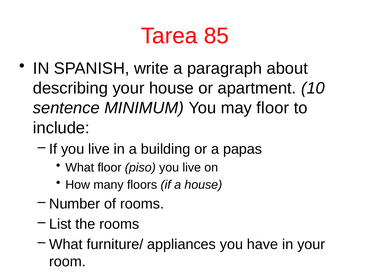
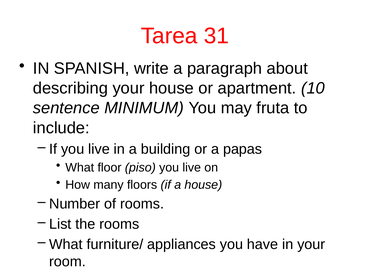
85: 85 -> 31
may floor: floor -> fruta
